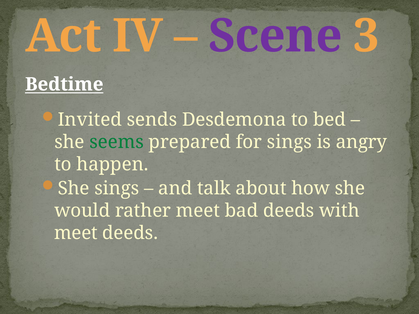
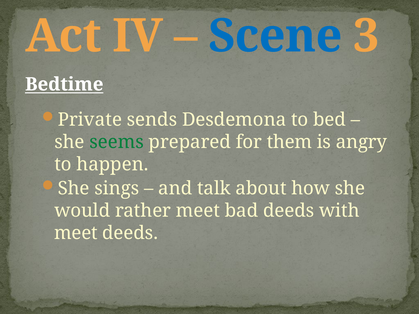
Scene colour: purple -> blue
Invited: Invited -> Private
for sings: sings -> them
